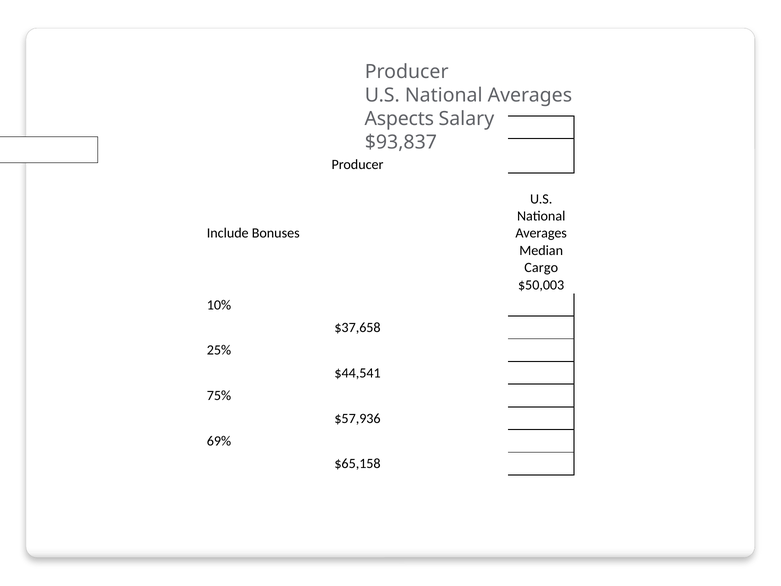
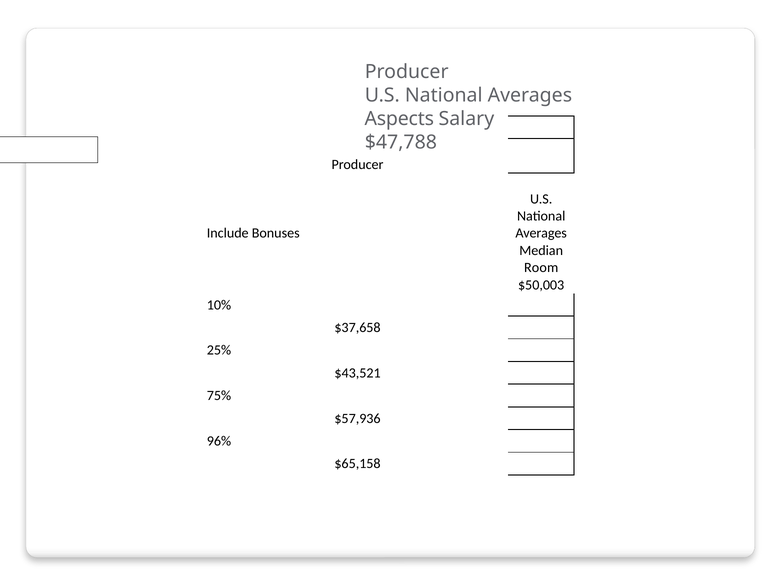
$93,837: $93,837 -> $47,788
Cargo: Cargo -> Room
$44,541: $44,541 -> $43,521
69%: 69% -> 96%
